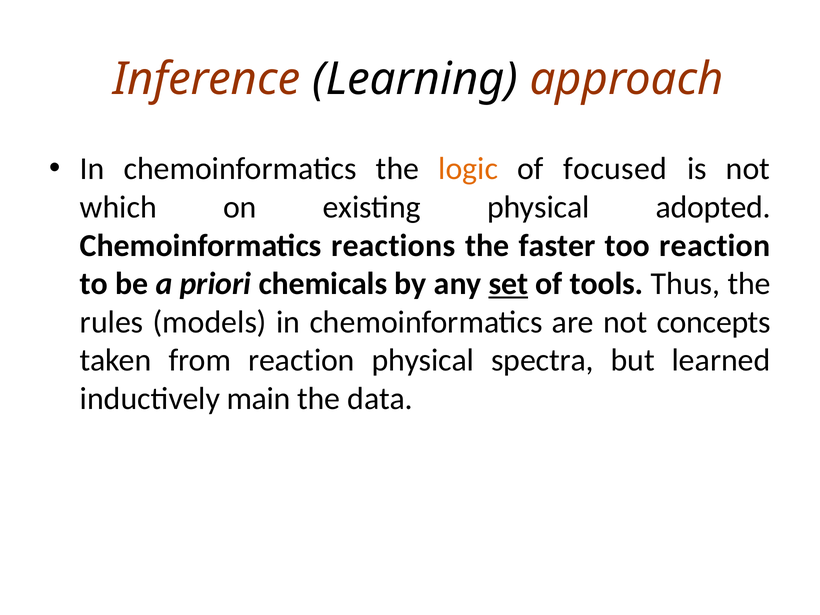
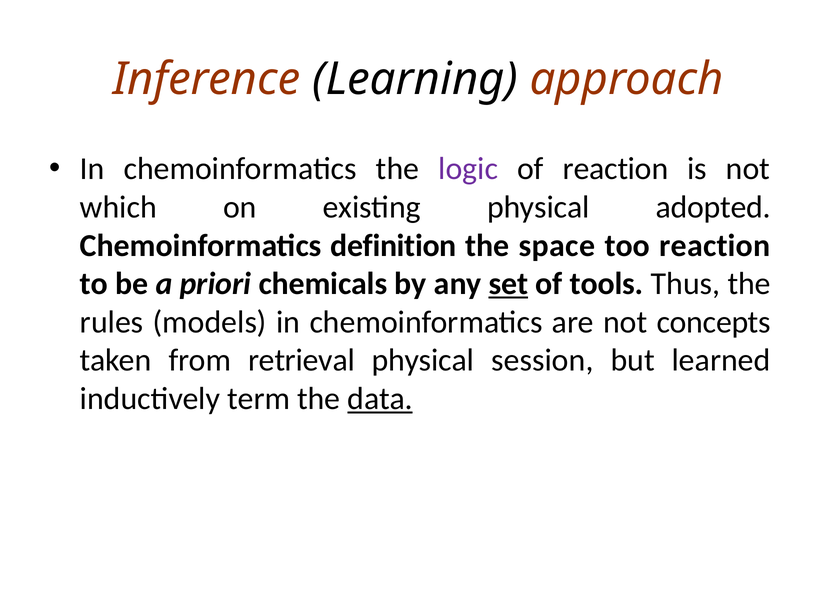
logic colour: orange -> purple
of focused: focused -> reaction
reactions: reactions -> definition
faster: faster -> space
from reaction: reaction -> retrieval
spectra: spectra -> session
main: main -> term
data underline: none -> present
